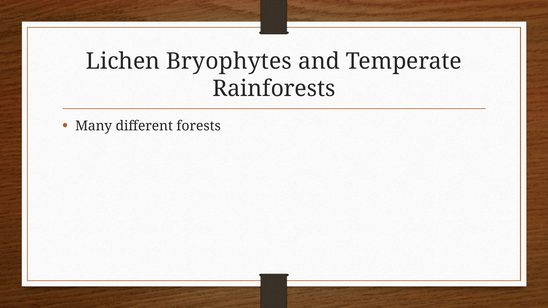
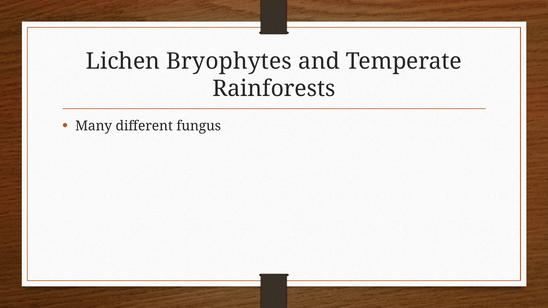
forests: forests -> fungus
